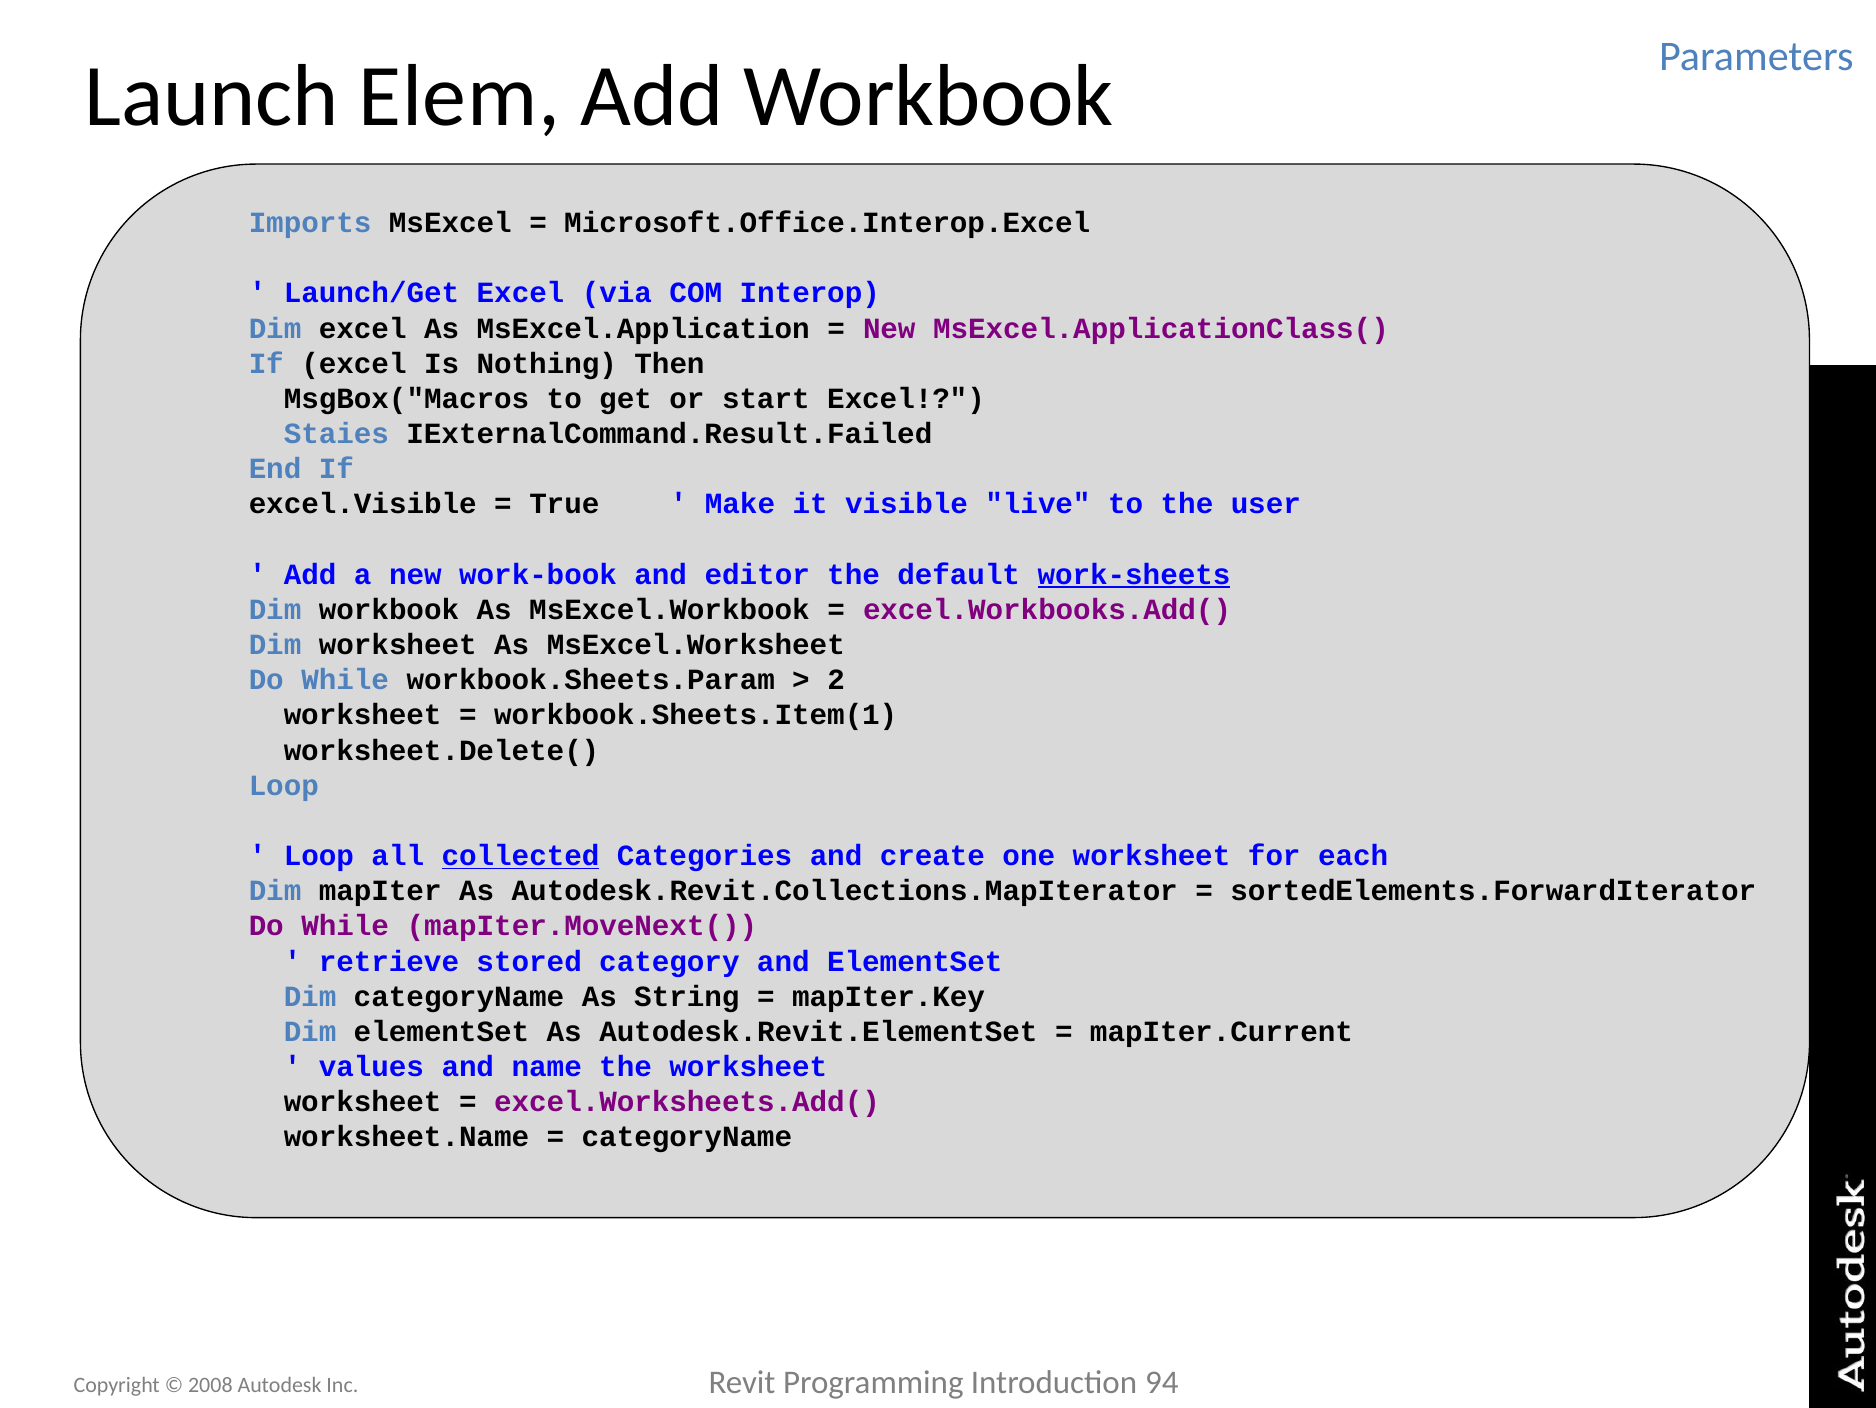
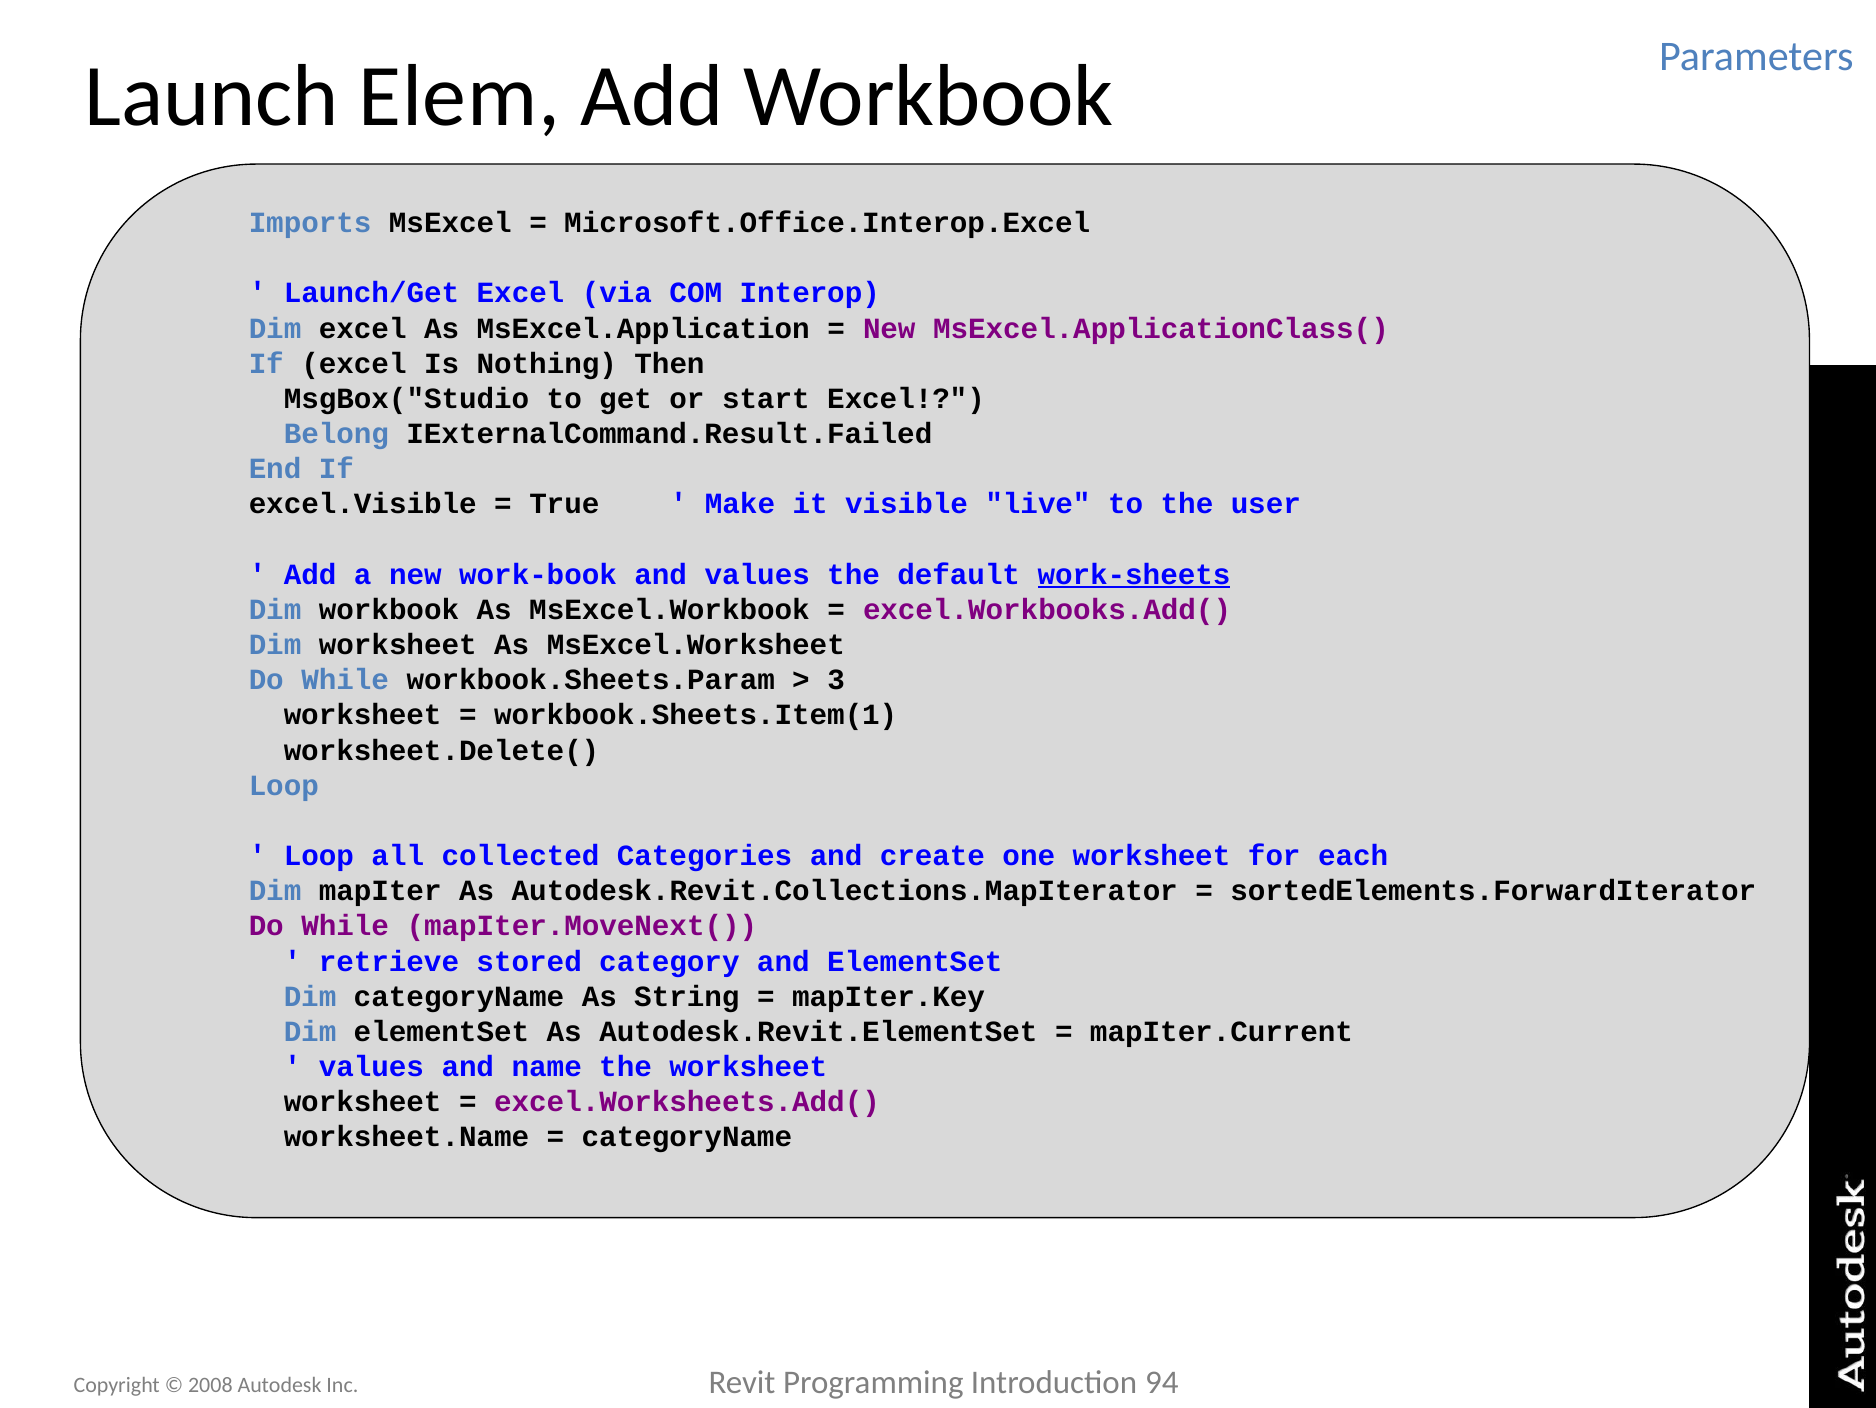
MsgBox("Macros: MsgBox("Macros -> MsgBox("Studio
Staies: Staies -> Belong
and editor: editor -> values
2: 2 -> 3
collected underline: present -> none
